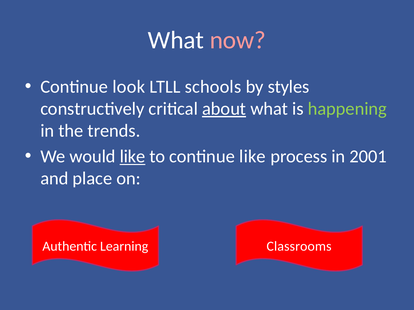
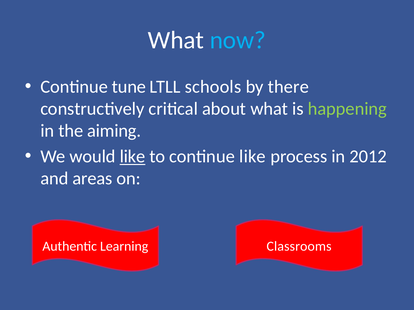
now colour: pink -> light blue
look: look -> tune
styles: styles -> there
about underline: present -> none
trends: trends -> aiming
2001: 2001 -> 2012
place: place -> areas
